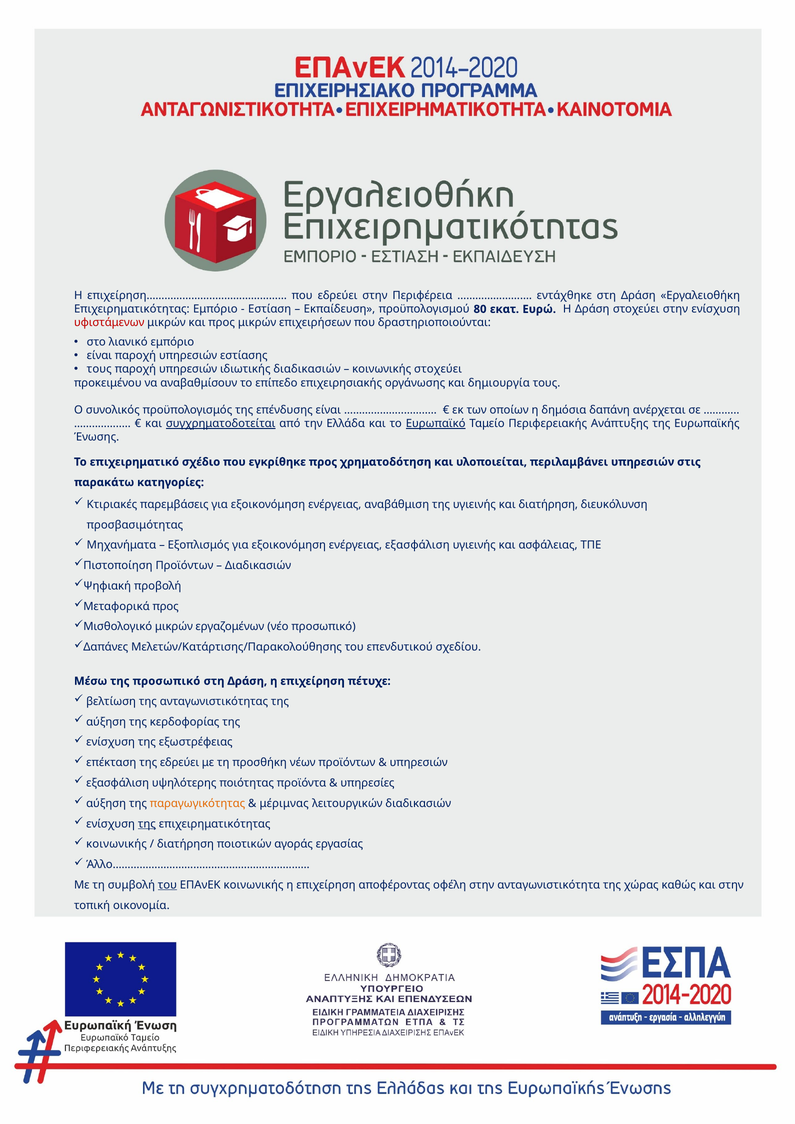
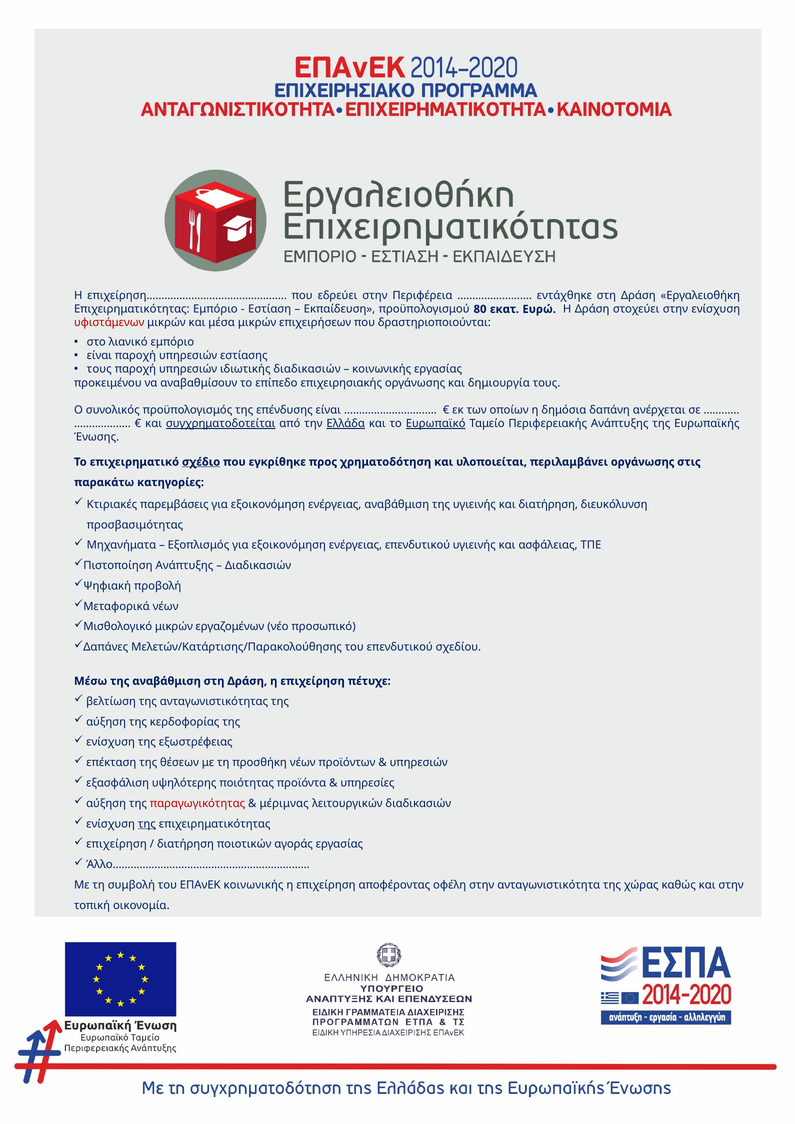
και προς: προς -> μέσα
κοινωνικής στοχεύει: στοχεύει -> εργασίας
Ελλάδα underline: none -> present
σχέδιο underline: none -> present
περιλαμβάνει υπηρεσιών: υπηρεσιών -> οργάνωσης
ενέργειας εξασφάλιση: εξασφάλιση -> επενδυτικού
Πιστοποίηση Προϊόντων: Προϊόντων -> Ανάπτυξης
Μεταφορικά προς: προς -> νέων
της προσωπικό: προσωπικό -> αναβάθμιση
της εδρεύει: εδρεύει -> θέσεων
παραγωγικότητας colour: orange -> red
κοινωνικής at (116, 844): κοινωνικής -> επιχείρηση
του at (167, 885) underline: present -> none
